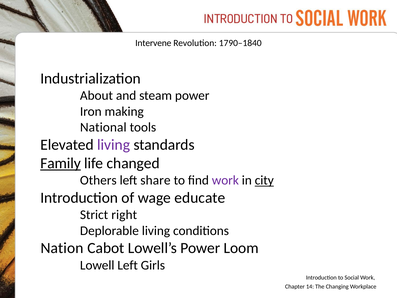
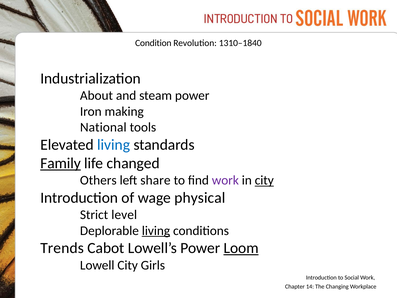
Intervene: Intervene -> Condition
1790–1840: 1790–1840 -> 1310–1840
living at (114, 145) colour: purple -> blue
educate: educate -> physical
right: right -> level
living at (156, 231) underline: none -> present
Nation: Nation -> Trends
Loom underline: none -> present
Lowell Left: Left -> City
